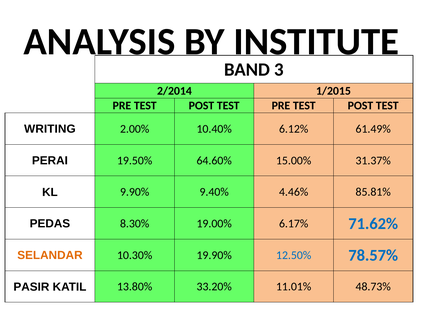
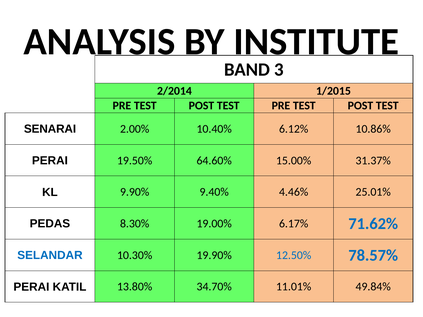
WRITING: WRITING -> SENARAI
61.49%: 61.49% -> 10.86%
85.81%: 85.81% -> 25.01%
SELANDAR colour: orange -> blue
PASIR at (31, 287): PASIR -> PERAI
33.20%: 33.20% -> 34.70%
48.73%: 48.73% -> 49.84%
